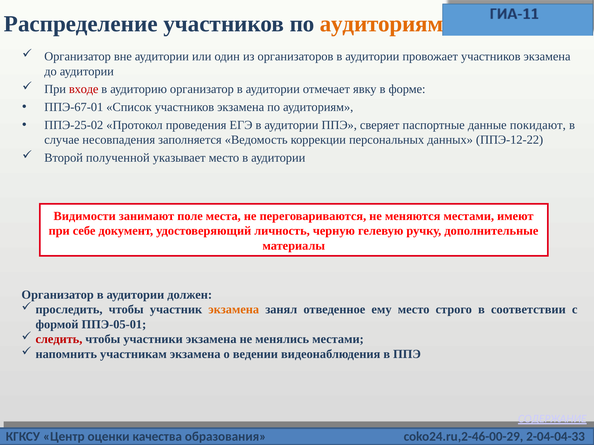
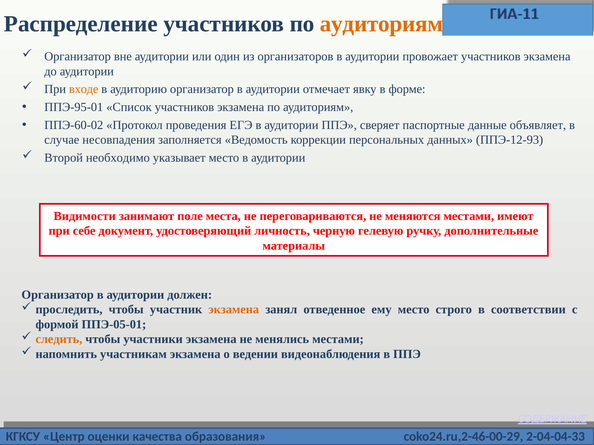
входе colour: red -> orange
ППЭ-67-01: ППЭ-67-01 -> ППЭ-95-01
ППЭ-25-02: ППЭ-25-02 -> ППЭ-60-02
покидают: покидают -> объявляет
ППЭ-12-22: ППЭ-12-22 -> ППЭ-12-93
полученной: полученной -> необходимо
следить colour: red -> orange
